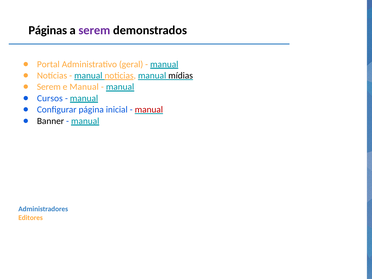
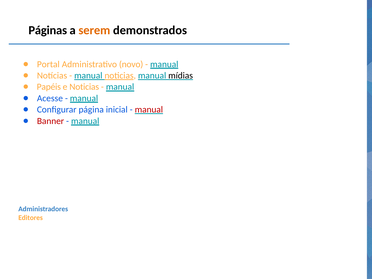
serem at (94, 30) colour: purple -> orange
geral: geral -> novo
Serem at (49, 87): Serem -> Papéis
e Manual: Manual -> Noticias
Cursos: Cursos -> Acesse
Banner colour: black -> red
